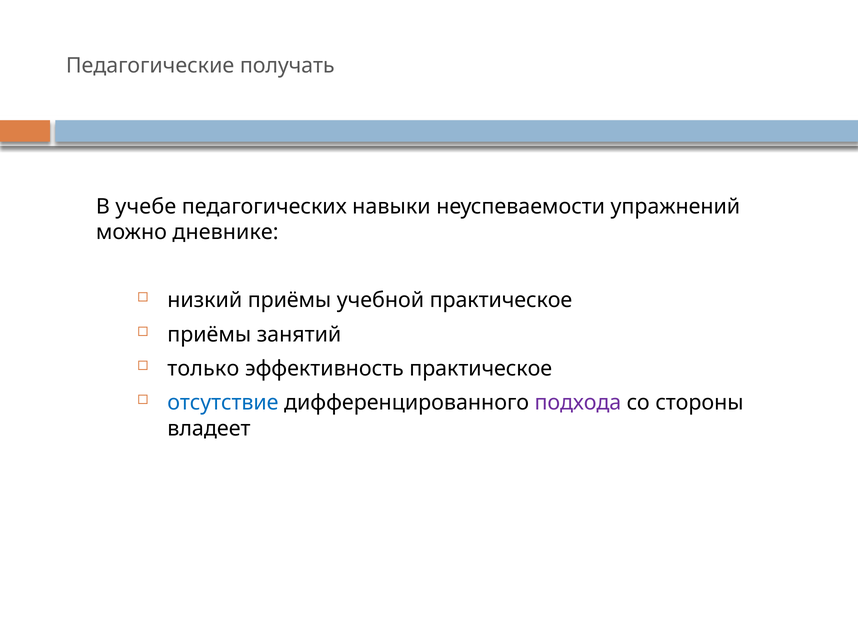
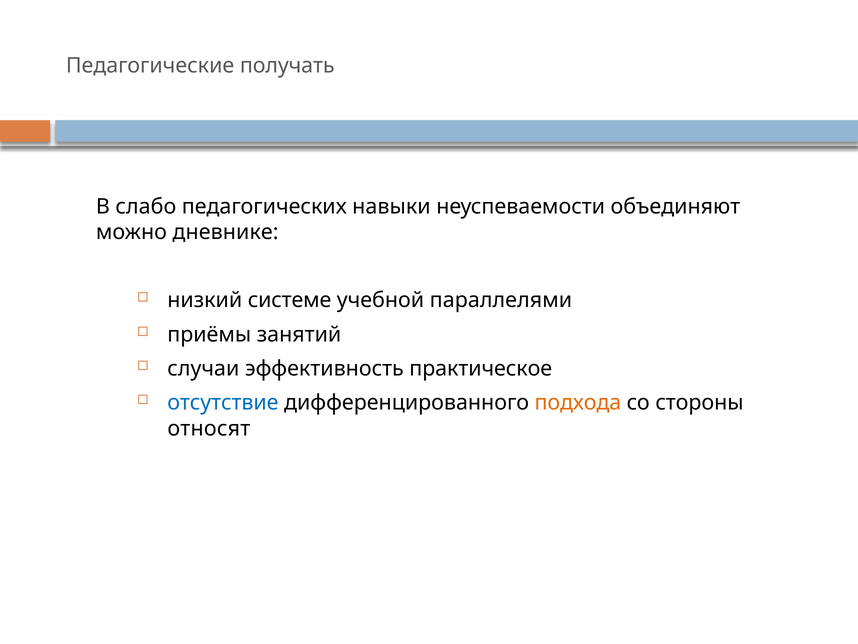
учебе: учебе -> слабо
упражнений: упражнений -> объединяют
низкий приёмы: приёмы -> системе
учебной практическое: практическое -> параллелями
только: только -> случаи
подхода colour: purple -> orange
владеет: владеет -> относят
